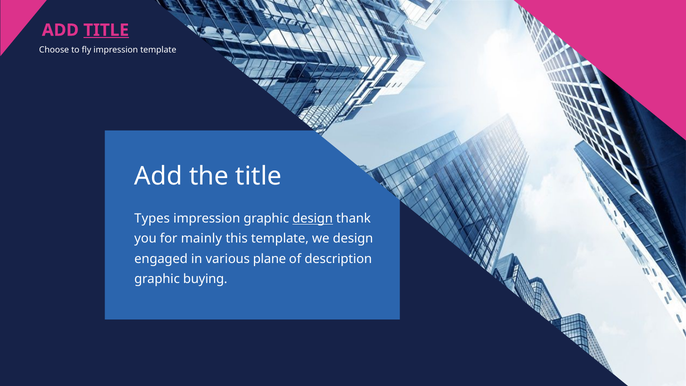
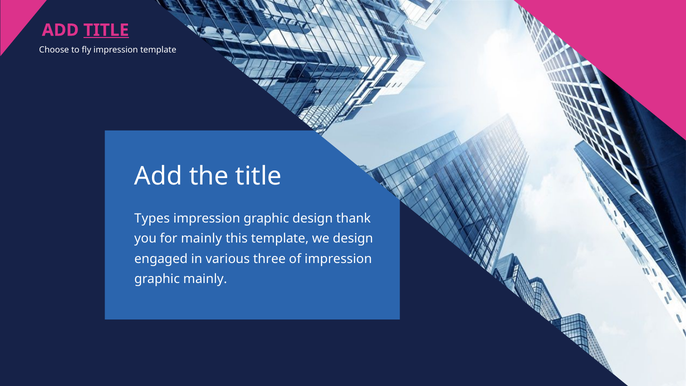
design at (313, 219) underline: present -> none
plane: plane -> three
of description: description -> impression
graphic buying: buying -> mainly
